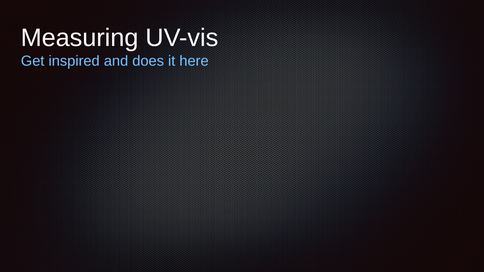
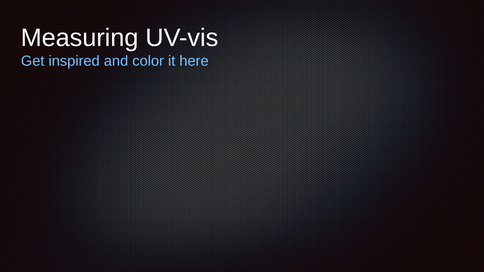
does: does -> color
